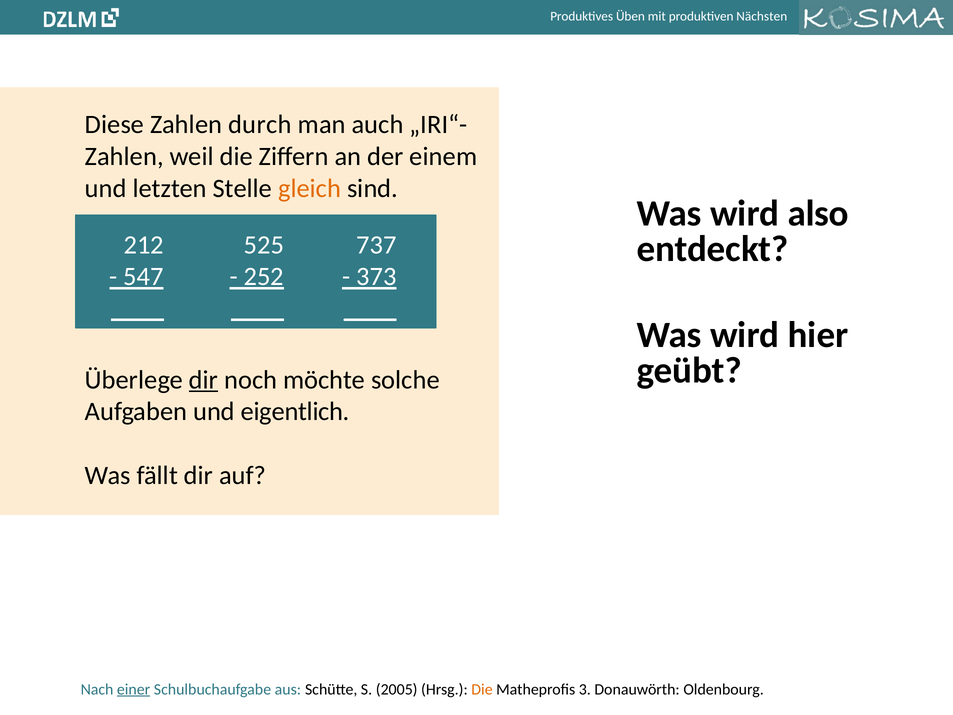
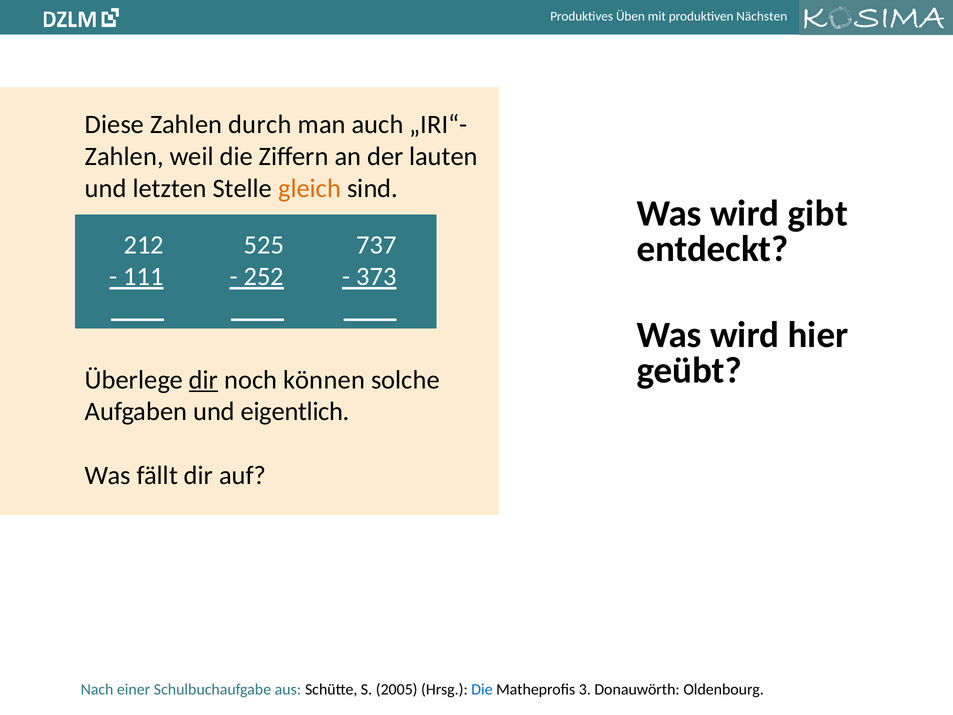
einem: einem -> lauten
also: also -> gibt
547: 547 -> 111
möchte: möchte -> können
einer underline: present -> none
Die at (482, 689) colour: orange -> blue
